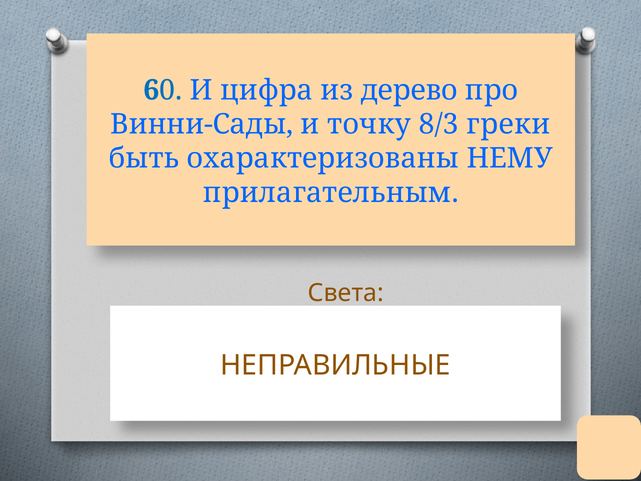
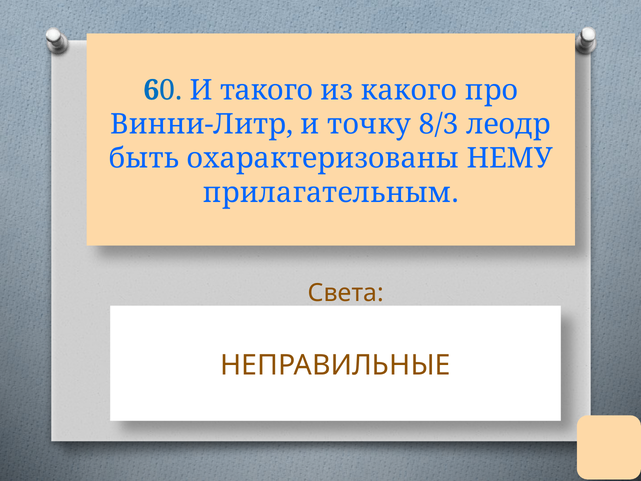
цифра: цифра -> такого
дерево: дерево -> какого
Винни-Сады: Винни-Сады -> Винни-Литр
греки: греки -> леодр
